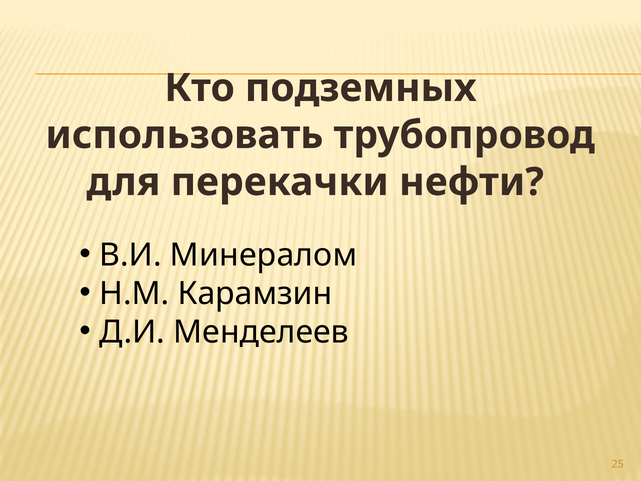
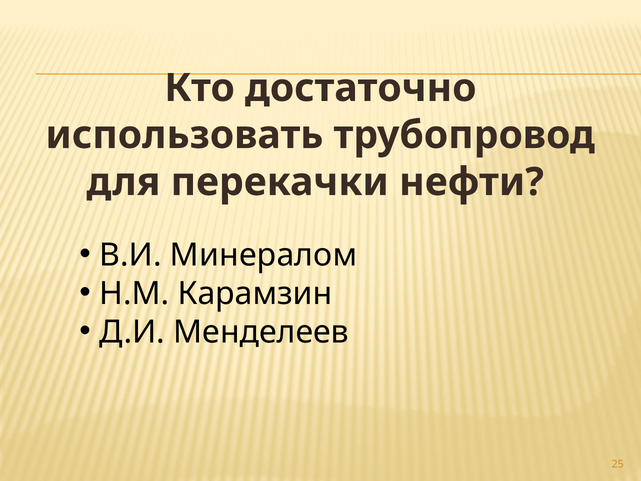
подземных: подземных -> достаточно
